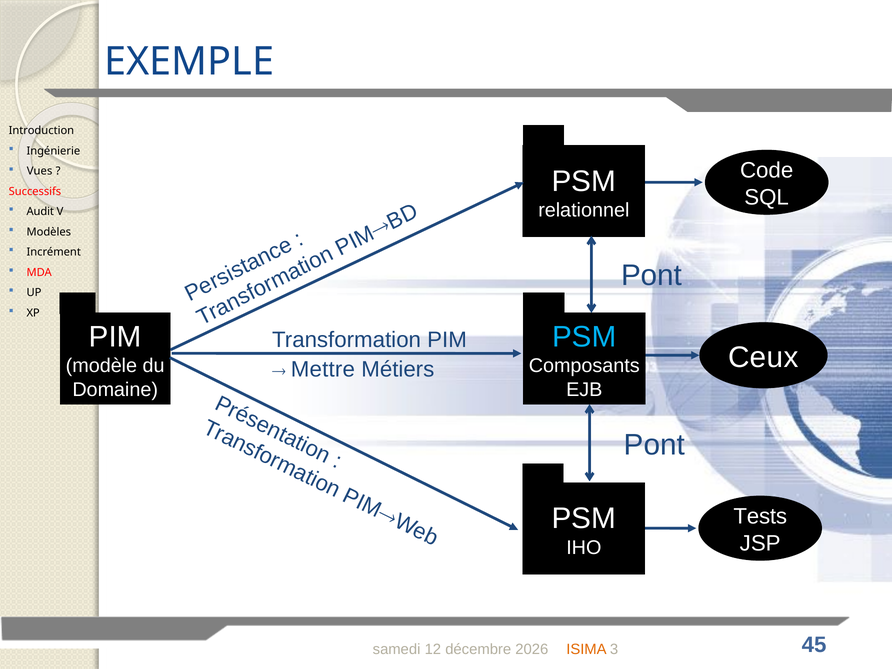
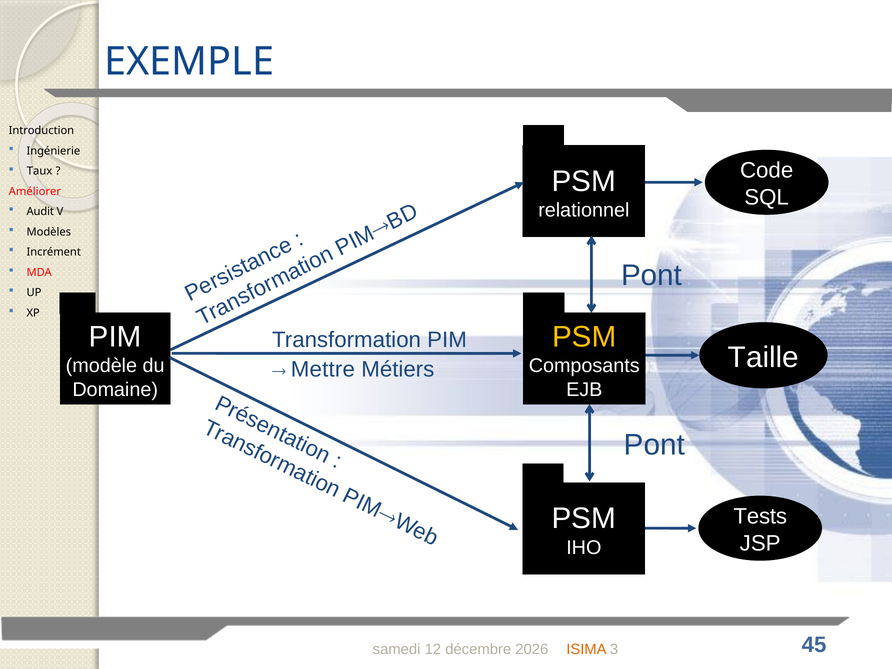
Vues: Vues -> Taux
Successifs: Successifs -> Améliorer
PSM at (584, 337) colour: light blue -> yellow
Ceux: Ceux -> Taille
